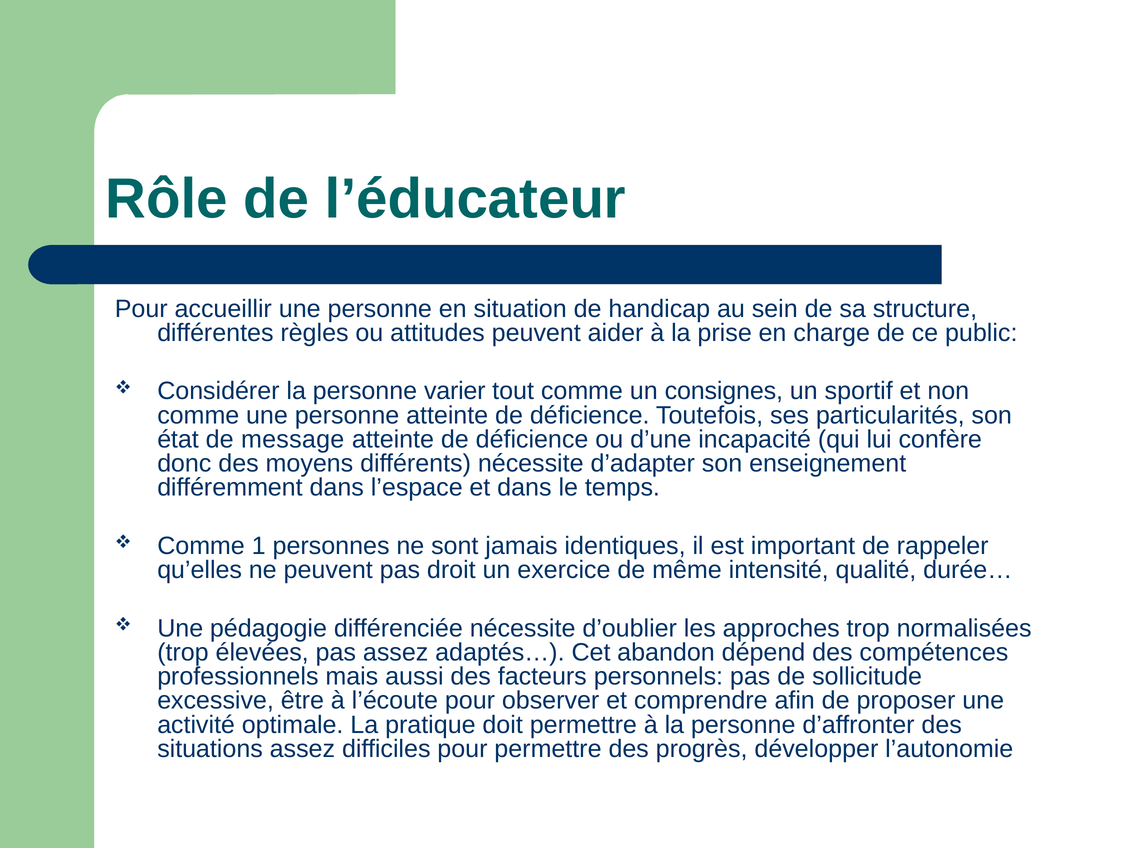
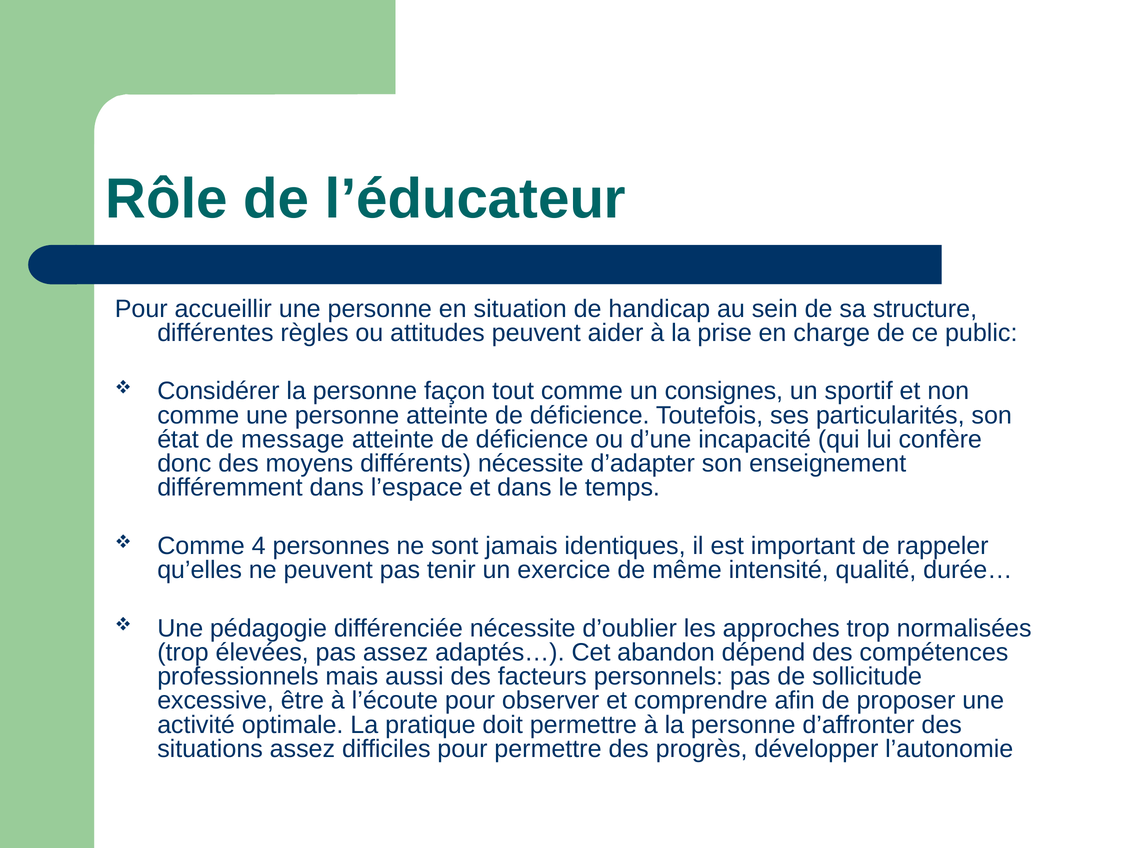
varier: varier -> façon
1: 1 -> 4
droit: droit -> tenir
